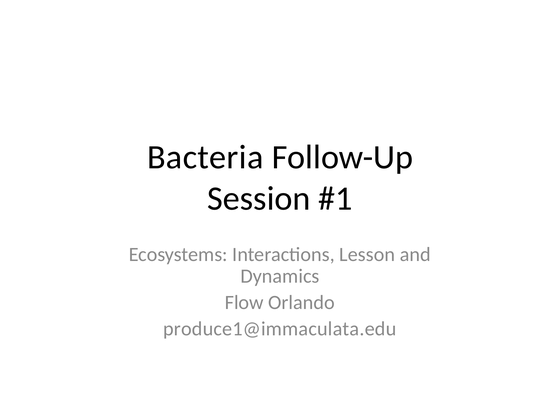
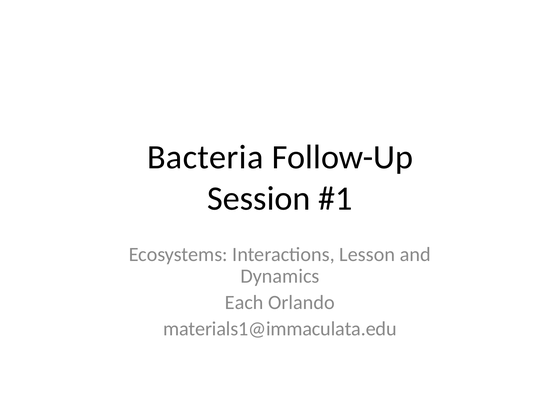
Flow: Flow -> Each
produce1@immaculata.edu: produce1@immaculata.edu -> materials1@immaculata.edu
